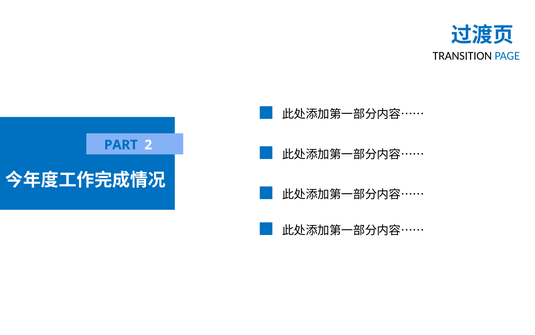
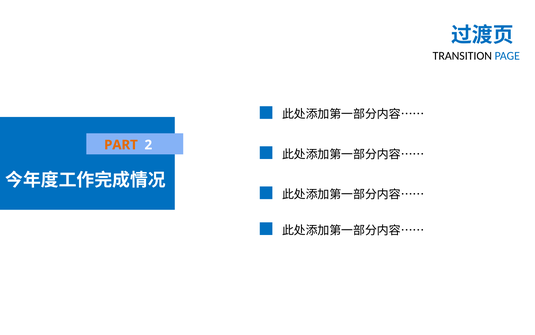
PART colour: blue -> orange
